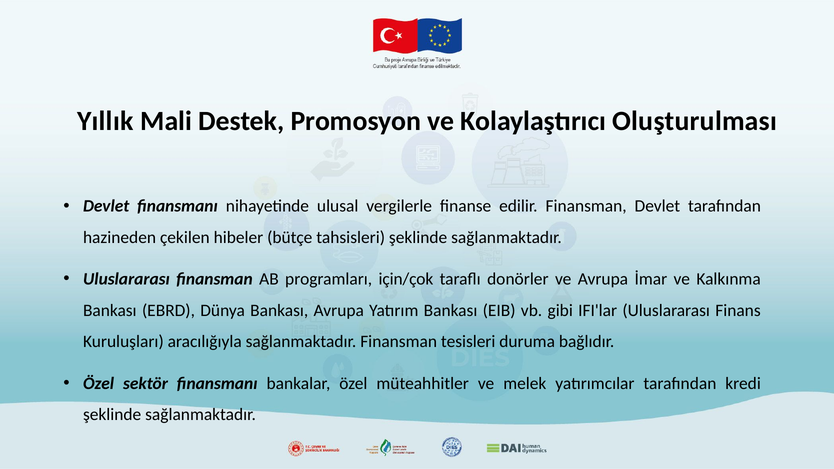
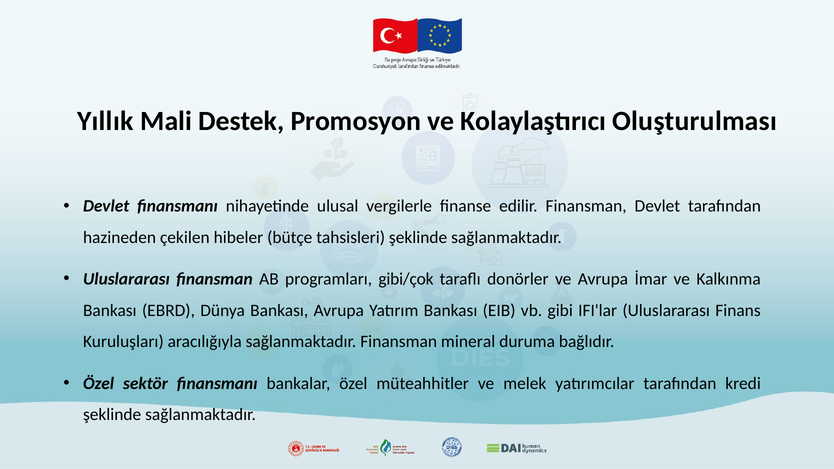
için/çok: için/çok -> gibi/çok
tesisleri: tesisleri -> mineral
